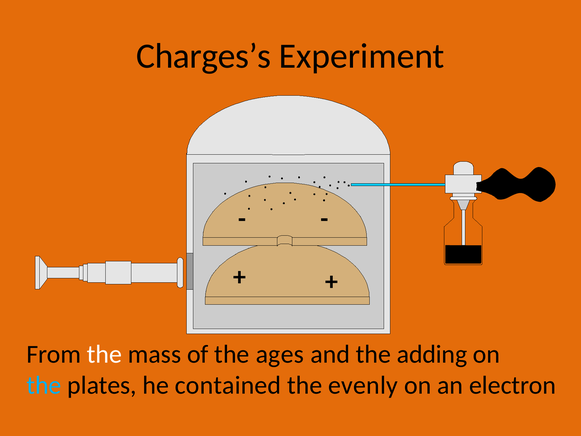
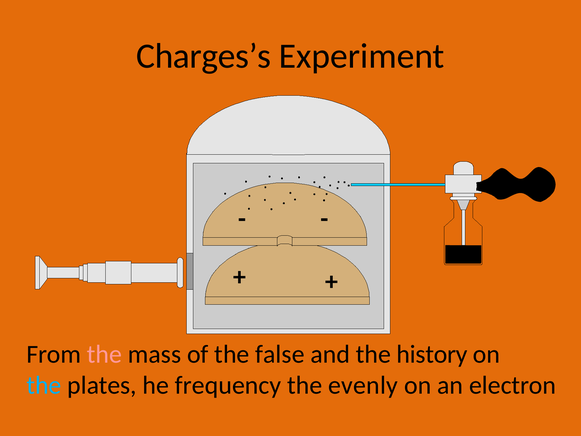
the at (105, 354) colour: white -> pink
ages: ages -> false
adding: adding -> history
contained: contained -> frequency
